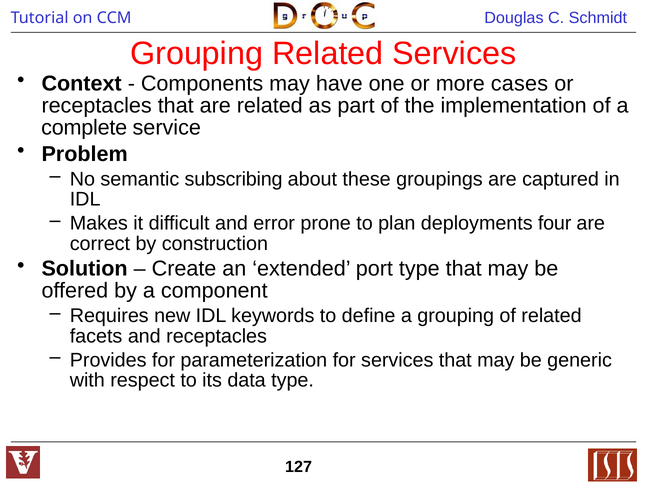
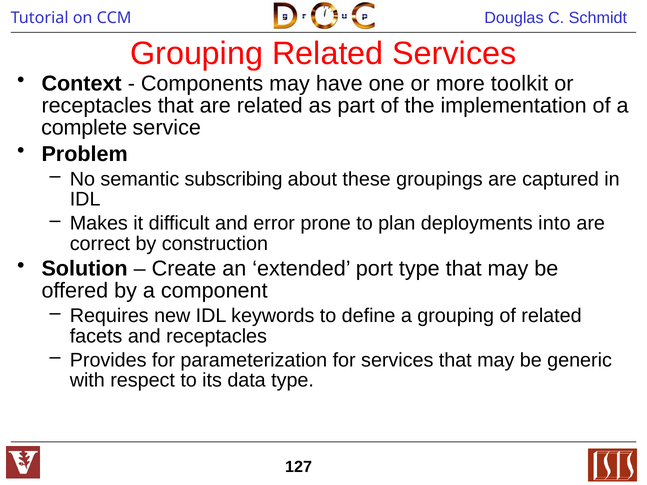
cases: cases -> toolkit
four: four -> into
